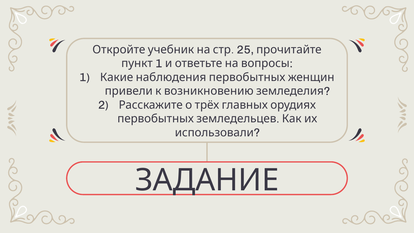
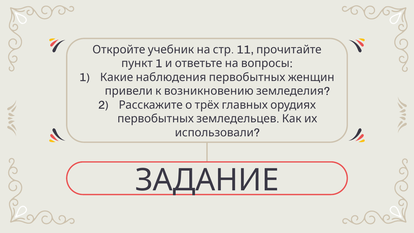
25: 25 -> 11
